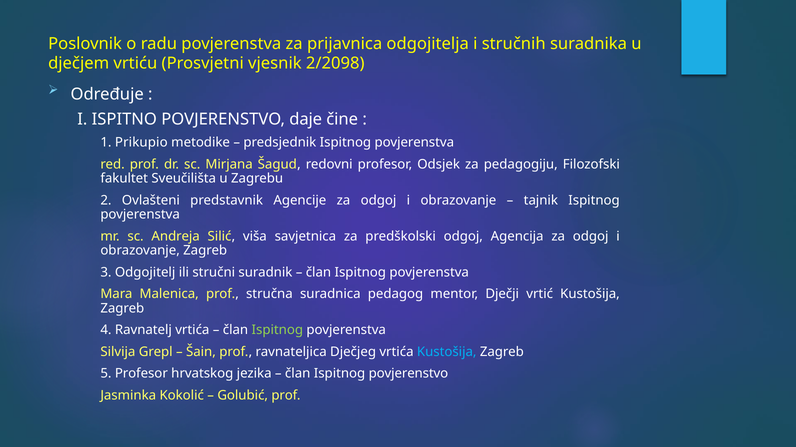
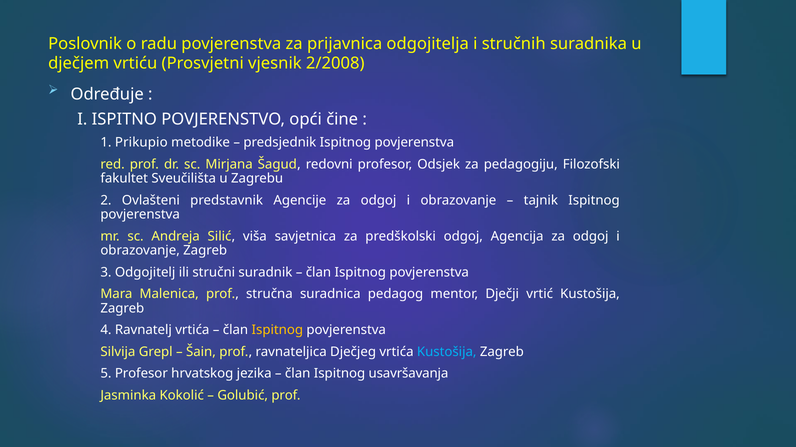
2/2098: 2/2098 -> 2/2008
daje: daje -> opći
Ispitnog at (277, 331) colour: light green -> yellow
Ispitnog povjerenstvo: povjerenstvo -> usavršavanja
